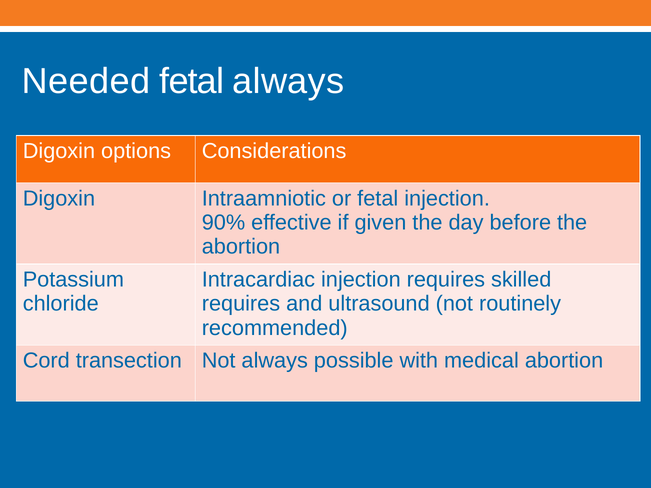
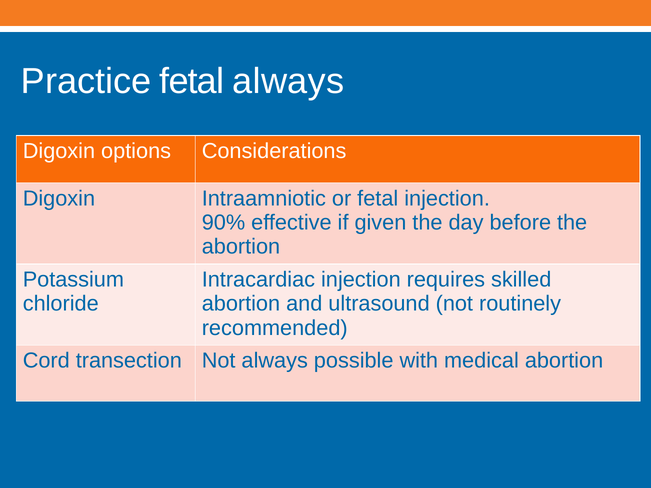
Needed: Needed -> Practice
requires at (241, 304): requires -> abortion
